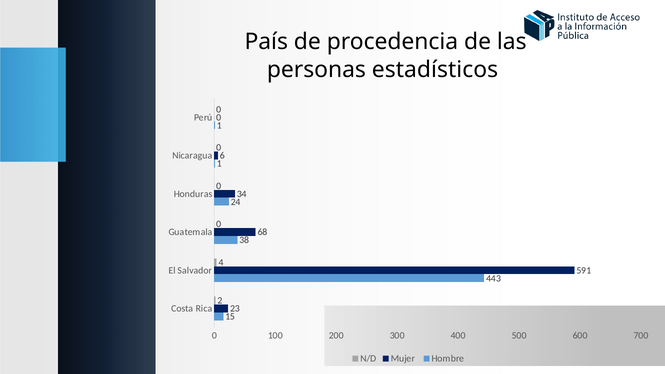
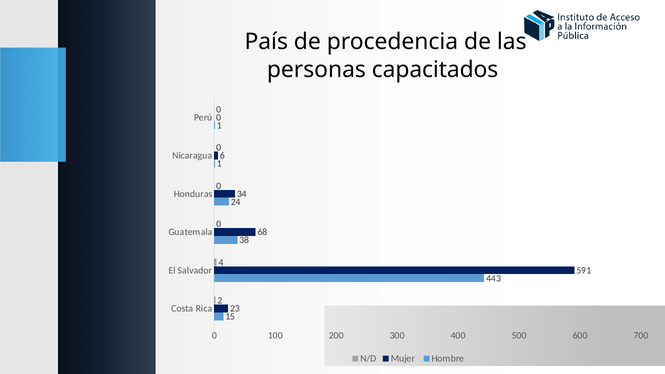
estadísticos: estadísticos -> capacitados
